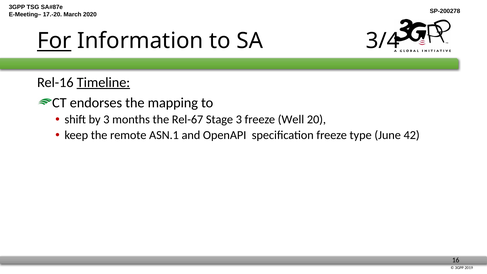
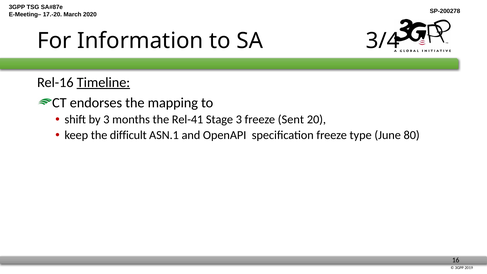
For underline: present -> none
Rel-67: Rel-67 -> Rel-41
Well: Well -> Sent
remote: remote -> difficult
42: 42 -> 80
